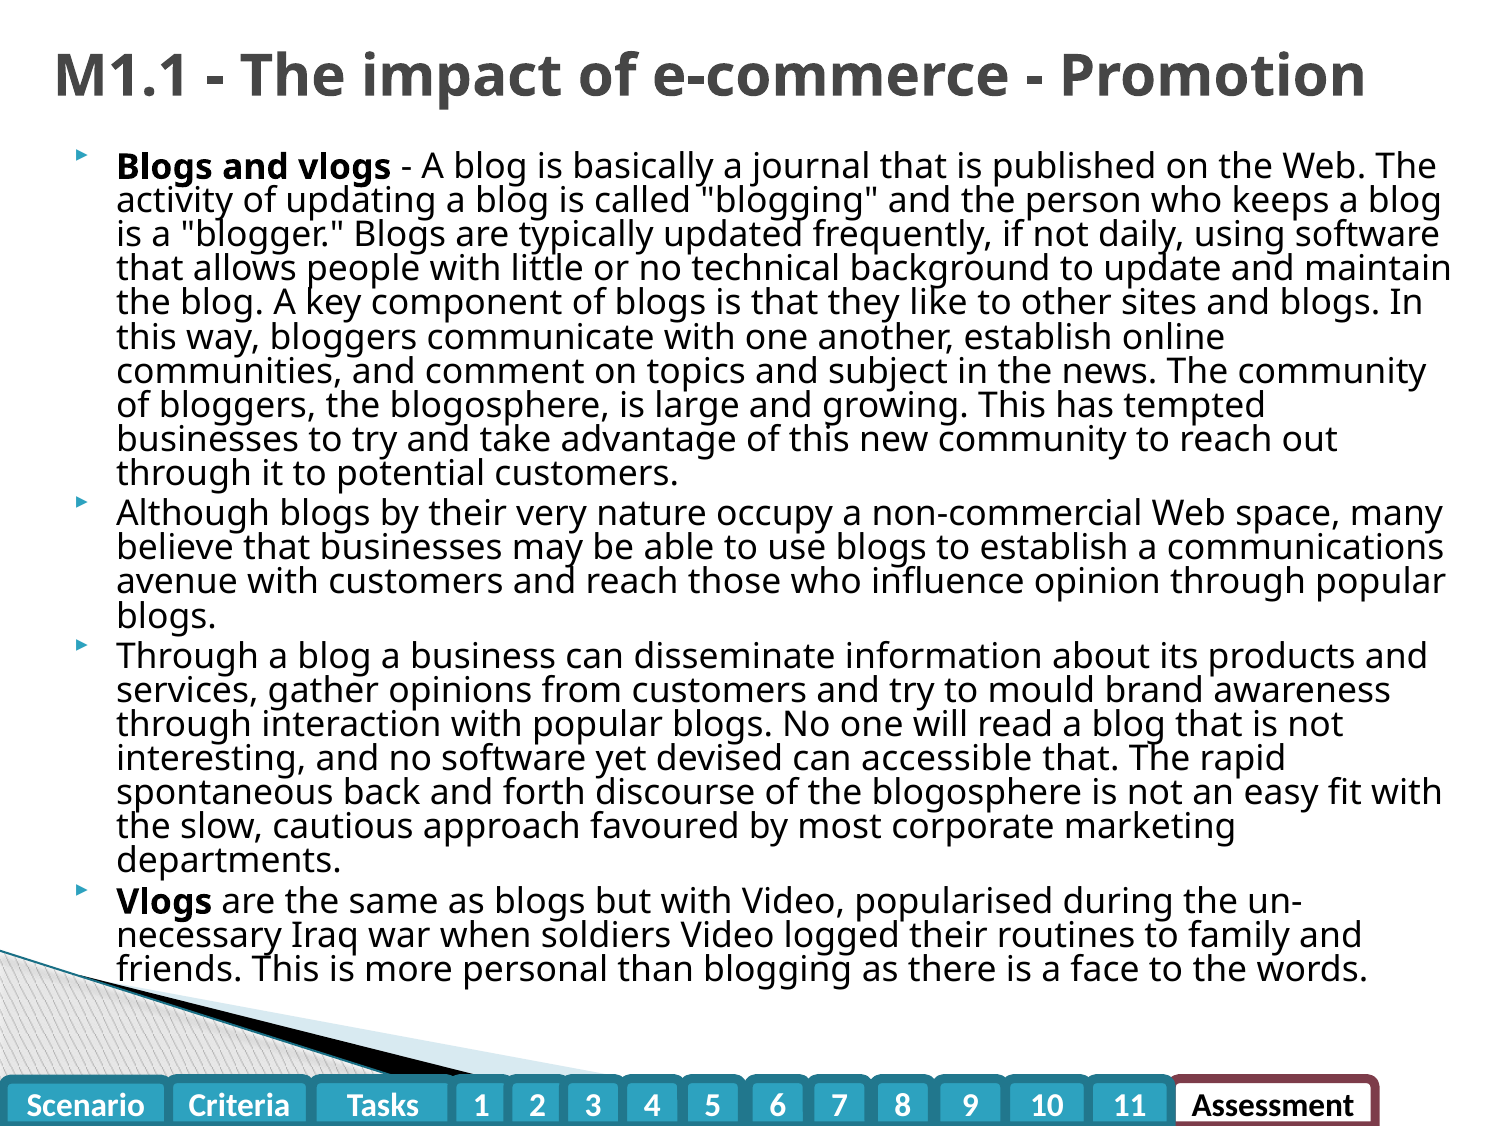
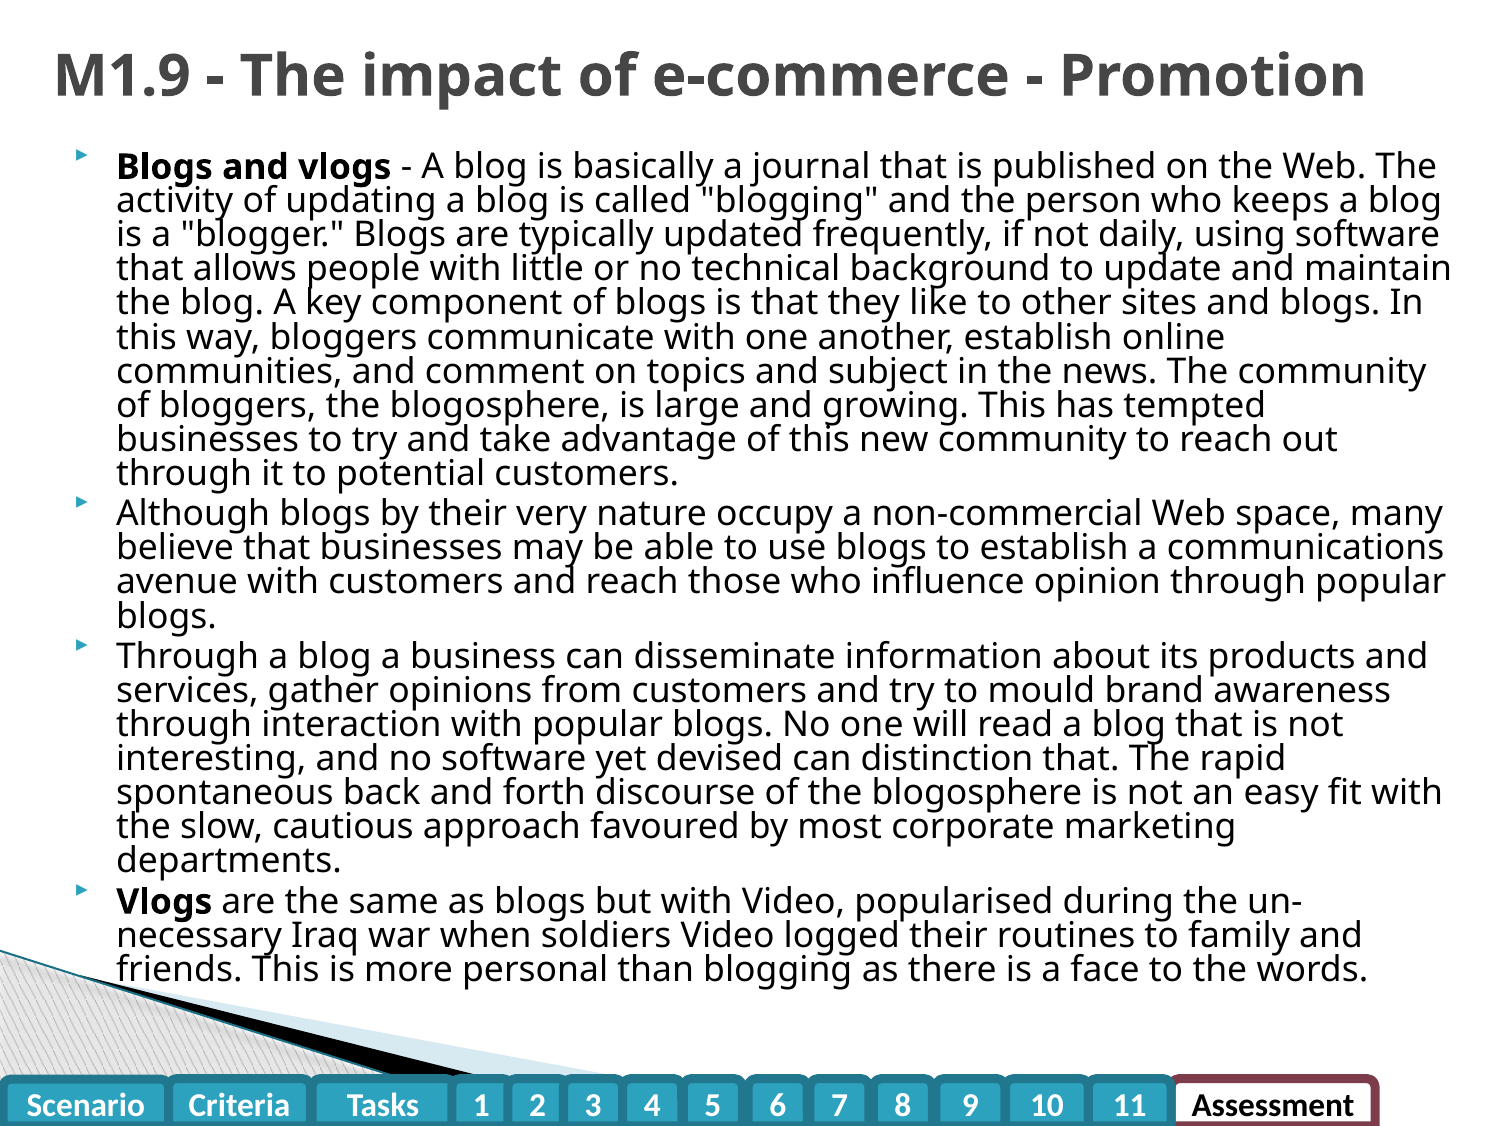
M1.1: M1.1 -> M1.9
accessible: accessible -> distinction
